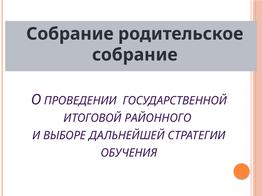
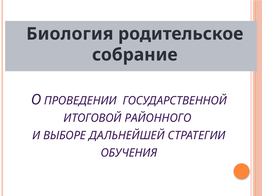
Собрание at (70, 34): Собрание -> Биология
